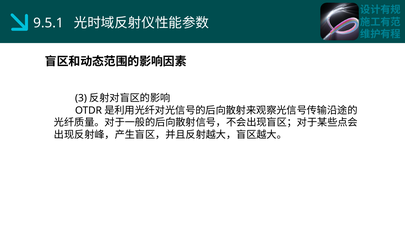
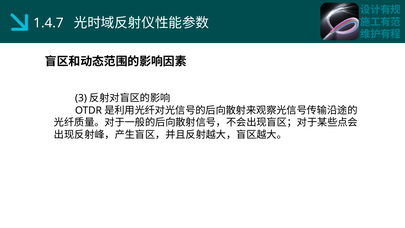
9.5.1: 9.5.1 -> 1.4.7
